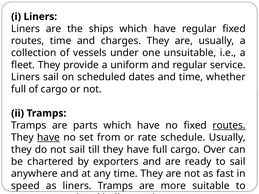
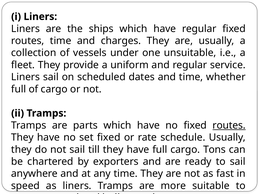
have at (49, 138) underline: present -> none
set from: from -> fixed
Over: Over -> Tons
